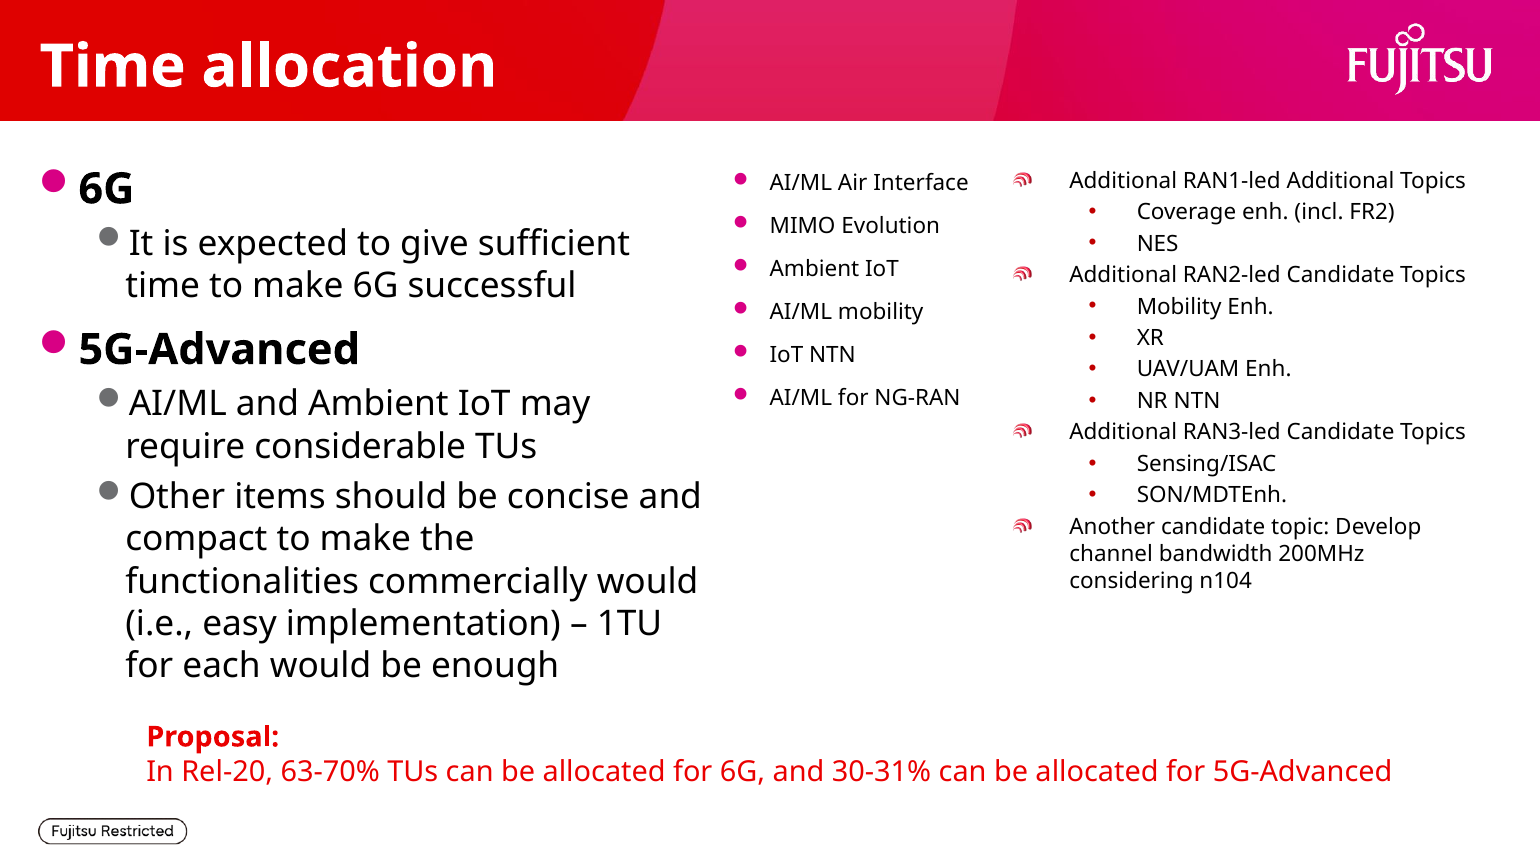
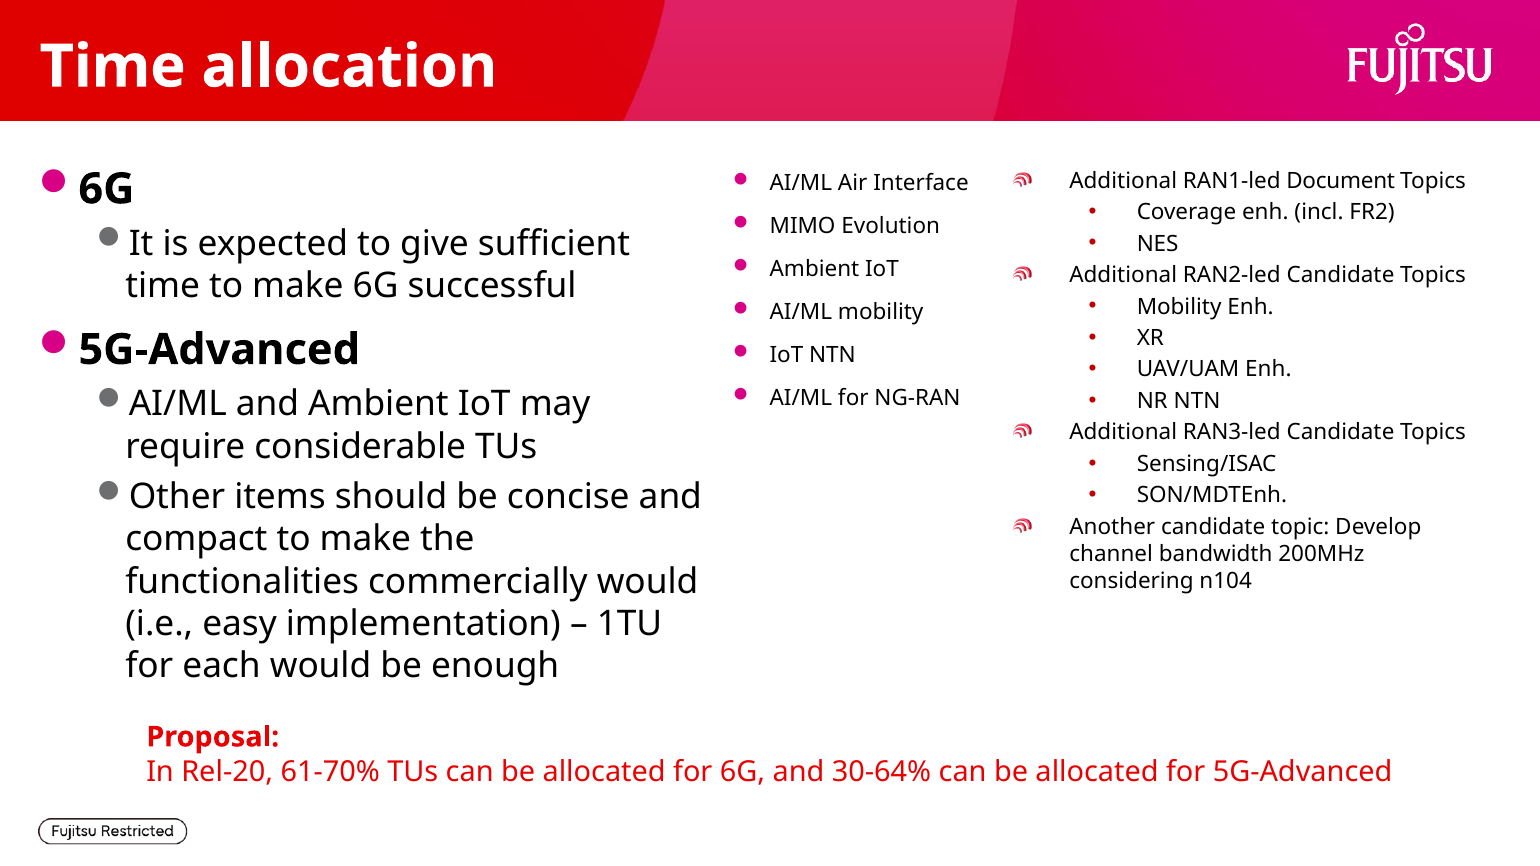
RAN1-led Additional: Additional -> Document
63-70%: 63-70% -> 61-70%
30-31%: 30-31% -> 30-64%
